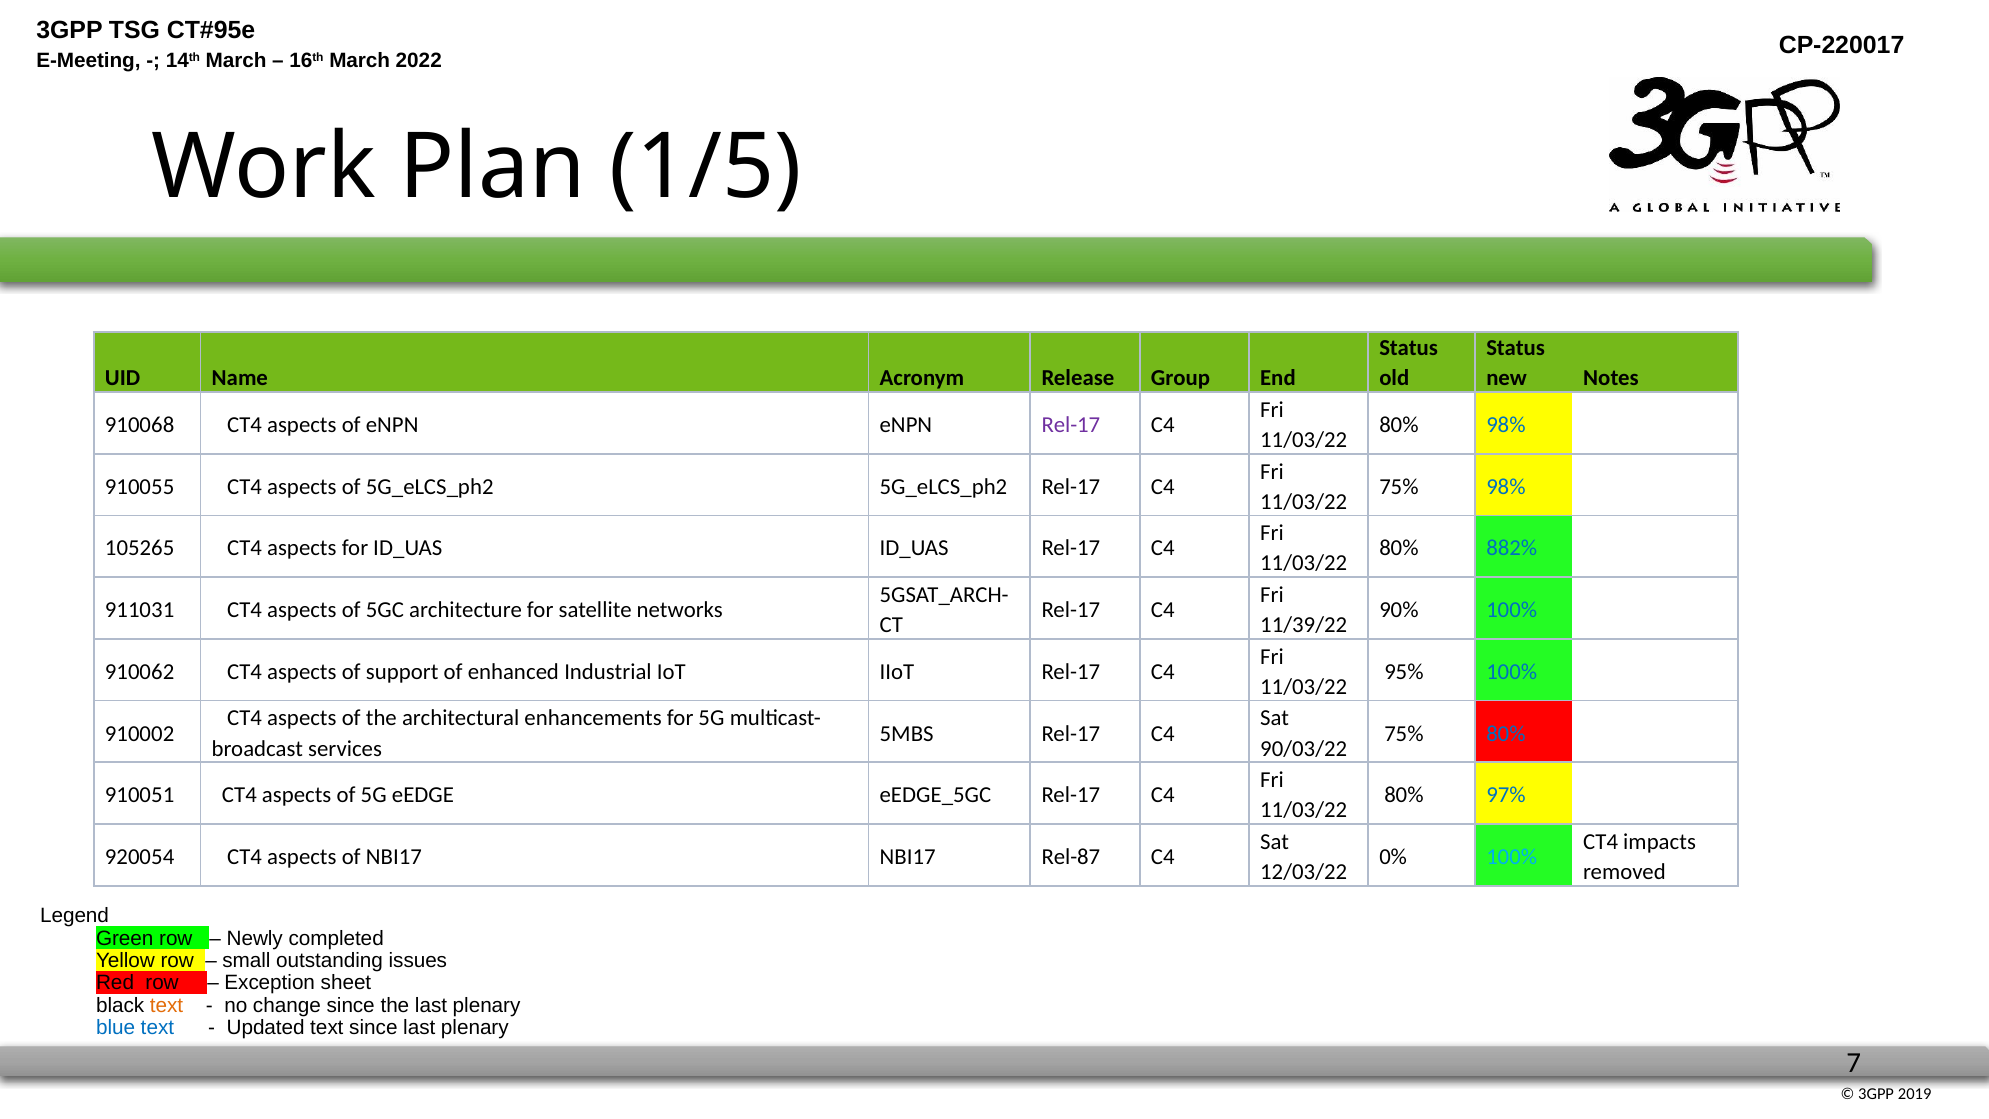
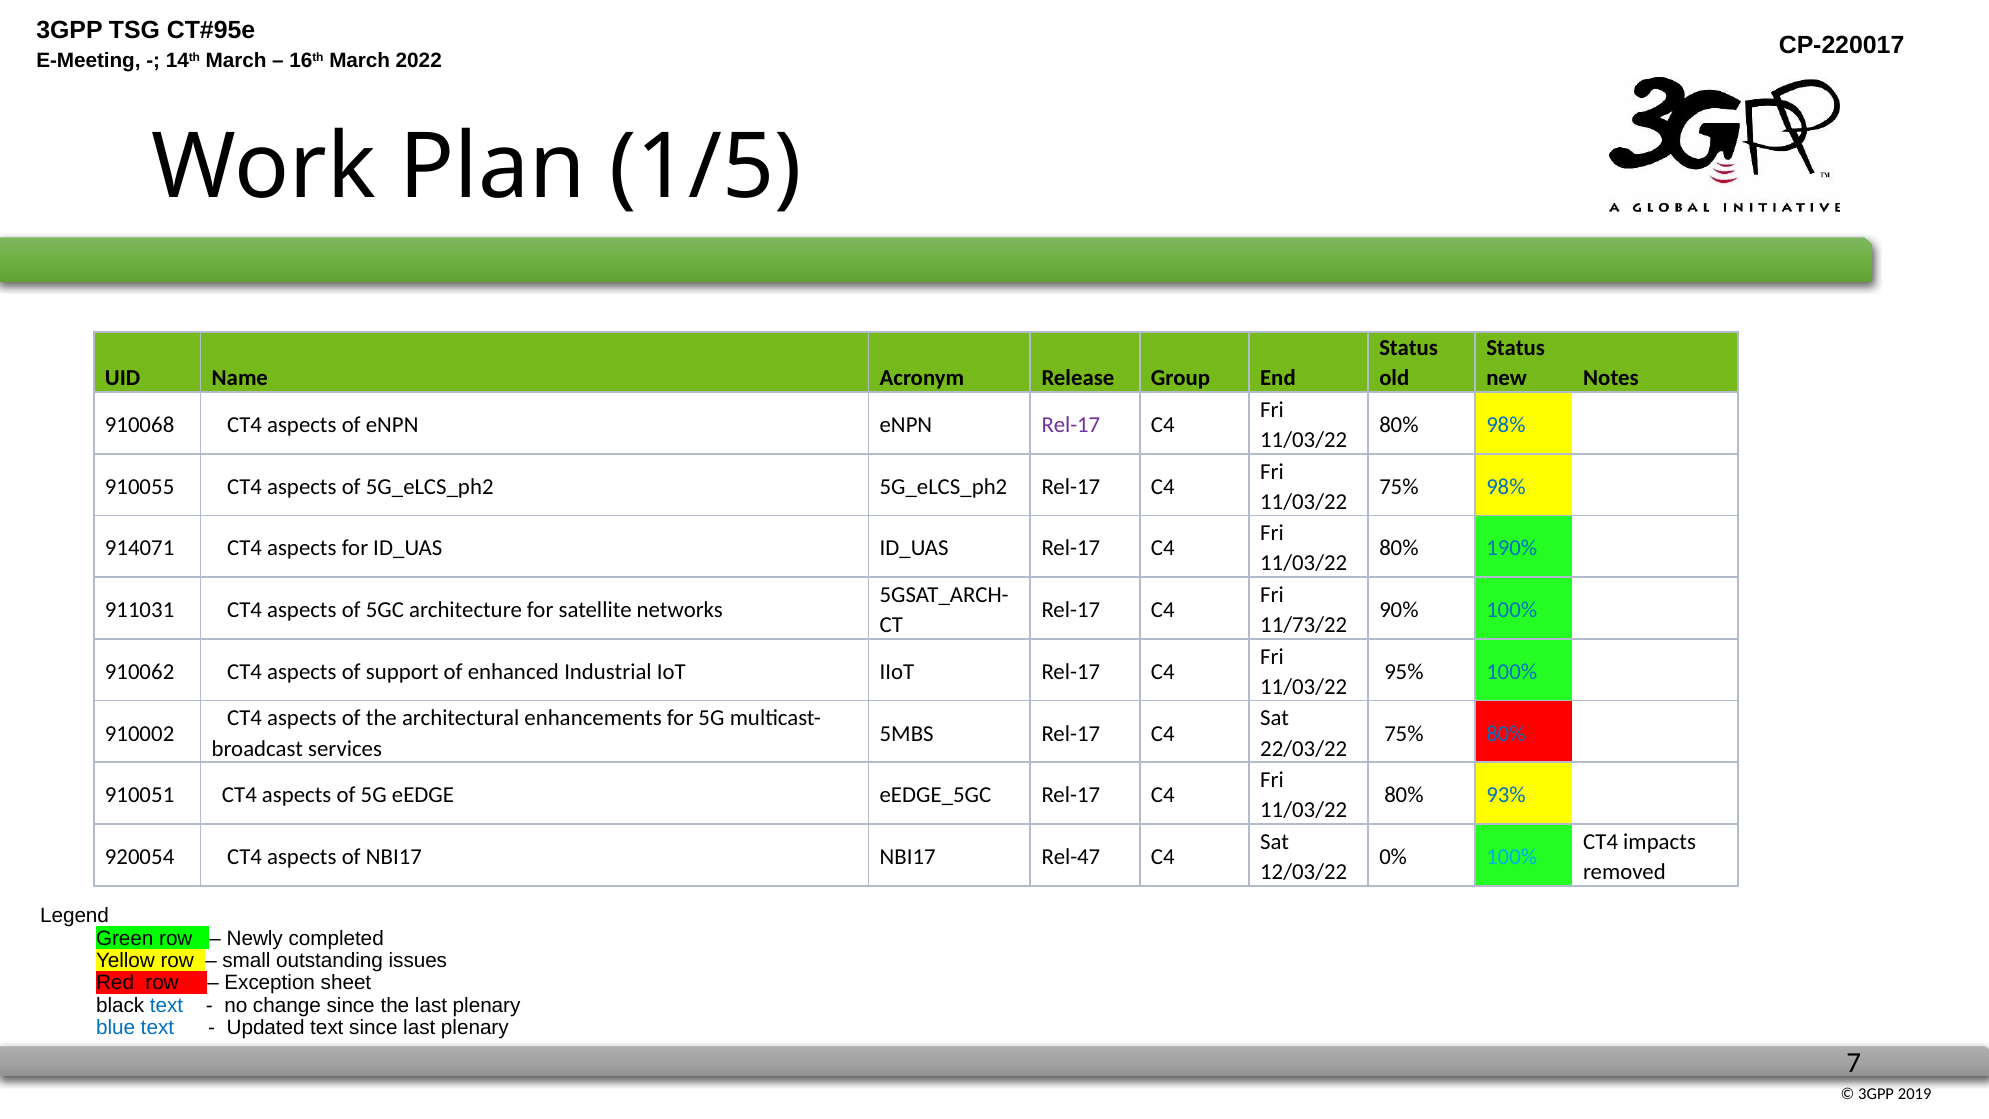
105265: 105265 -> 914071
882%: 882% -> 190%
11/39/22: 11/39/22 -> 11/73/22
90/03/22: 90/03/22 -> 22/03/22
97%: 97% -> 93%
Rel-87: Rel-87 -> Rel-47
text at (166, 1005) colour: orange -> blue
